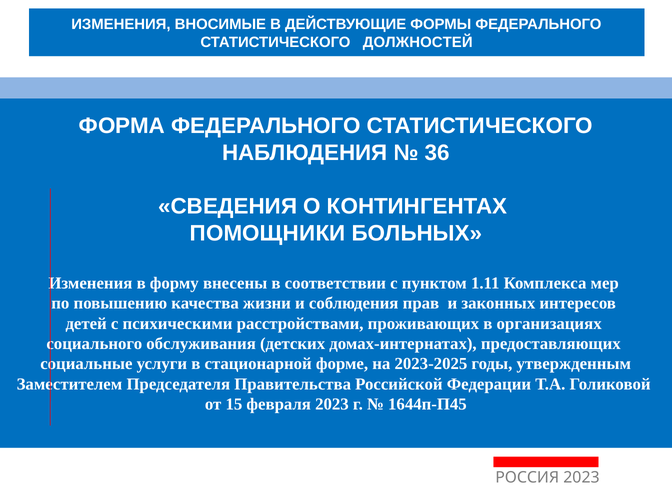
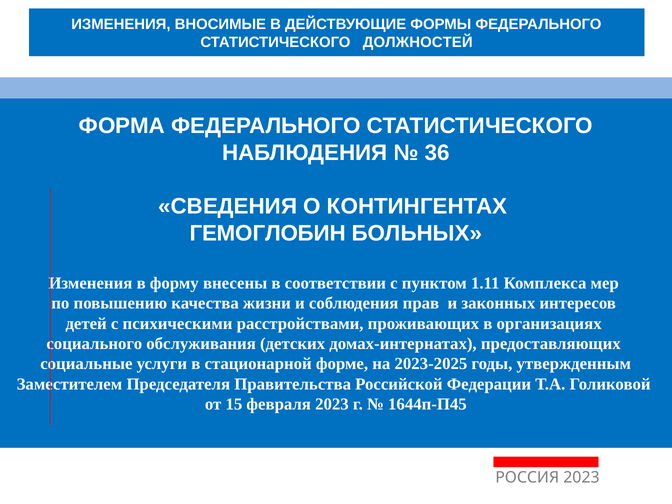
ПОМОЩНИКИ: ПОМОЩНИКИ -> ГЕМОГЛОБИН
